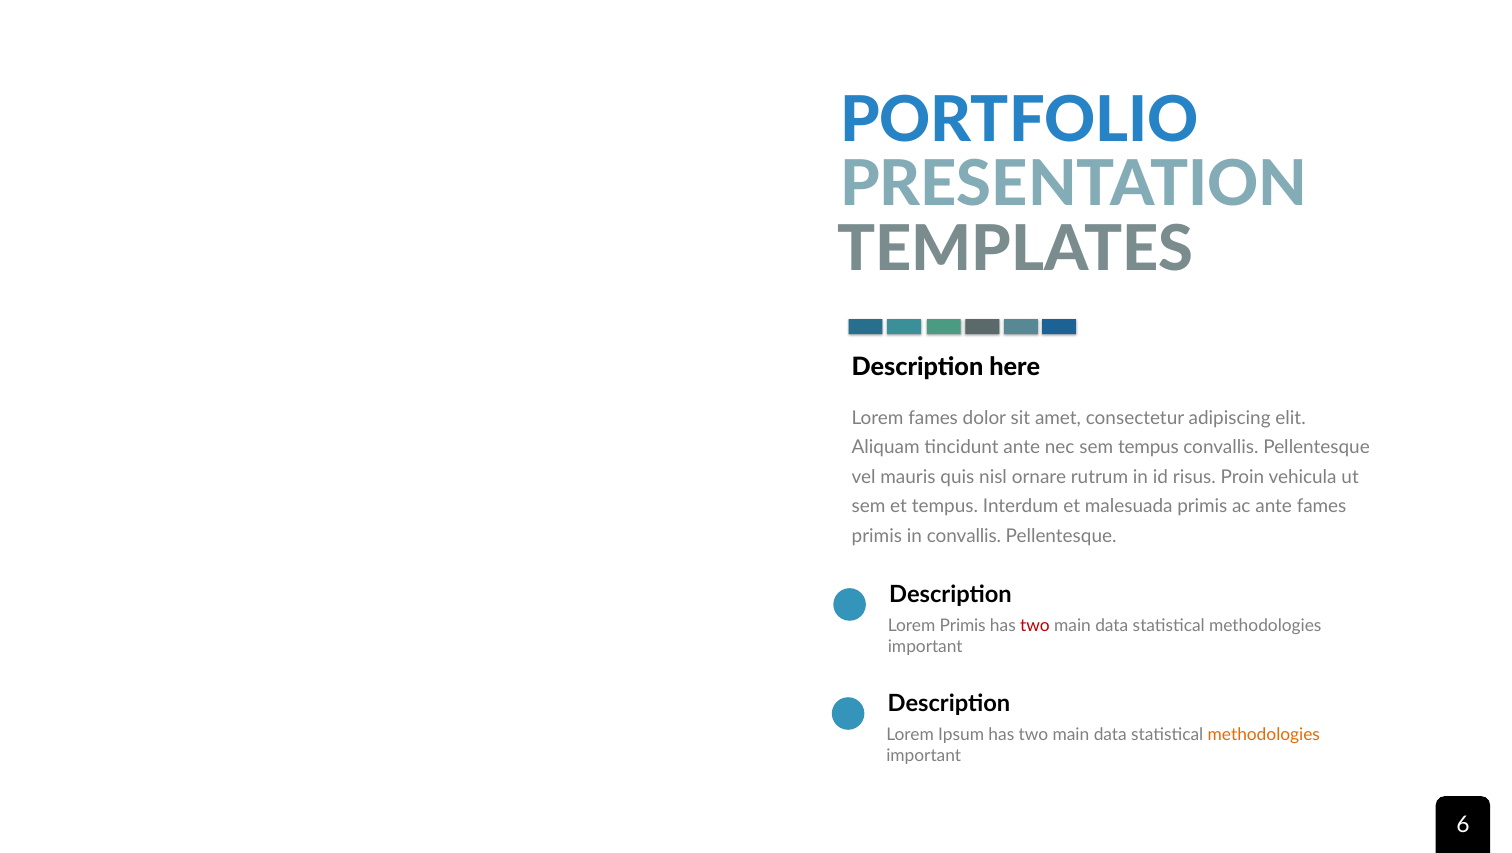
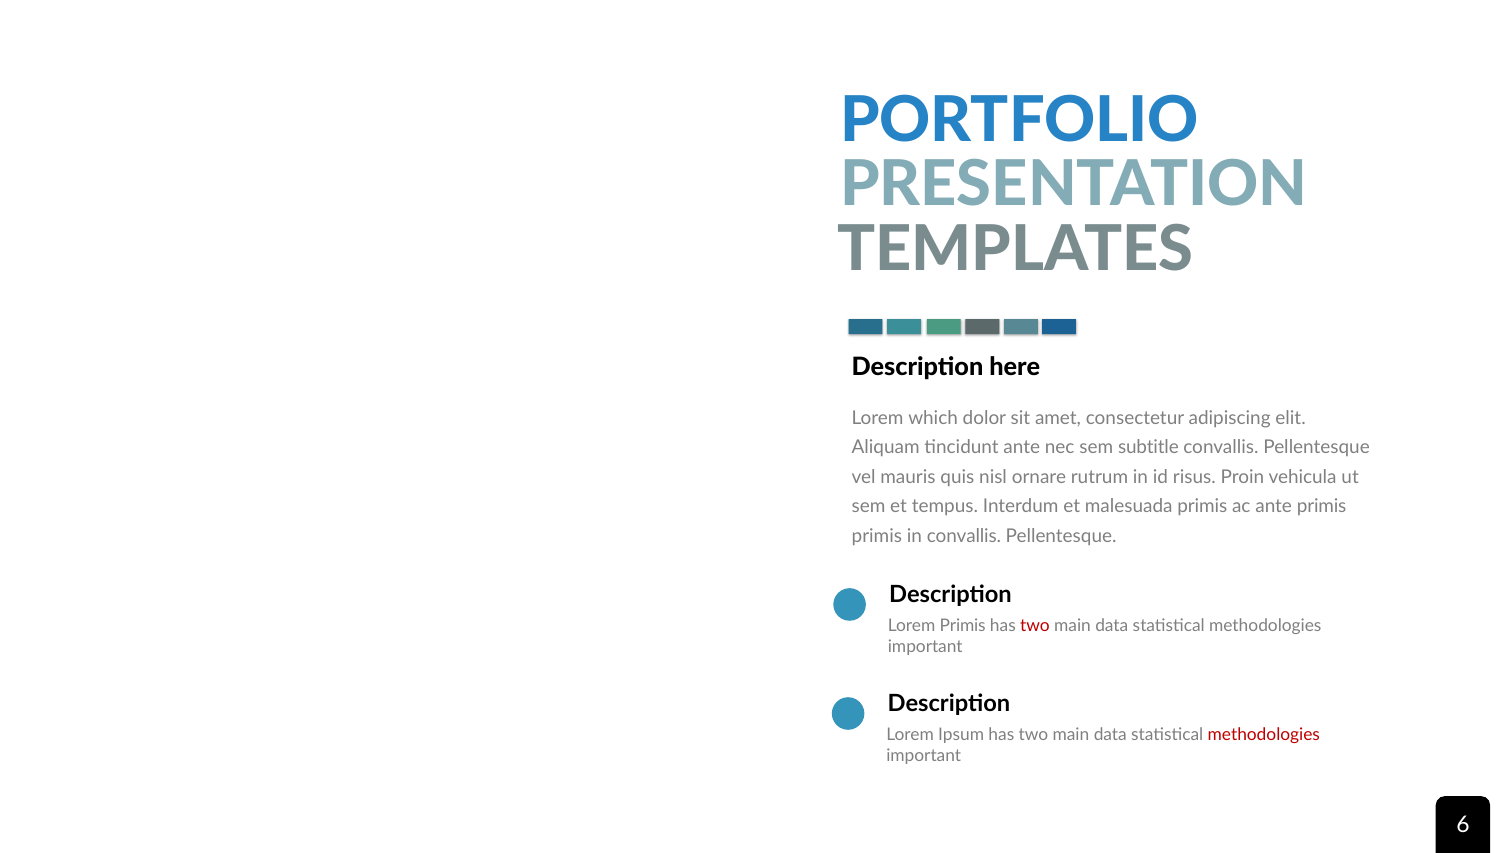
Lorem fames: fames -> which
sem tempus: tempus -> subtitle
ante fames: fames -> primis
methodologies at (1264, 735) colour: orange -> red
